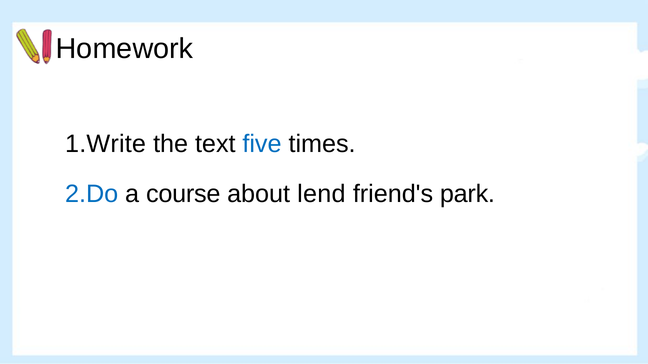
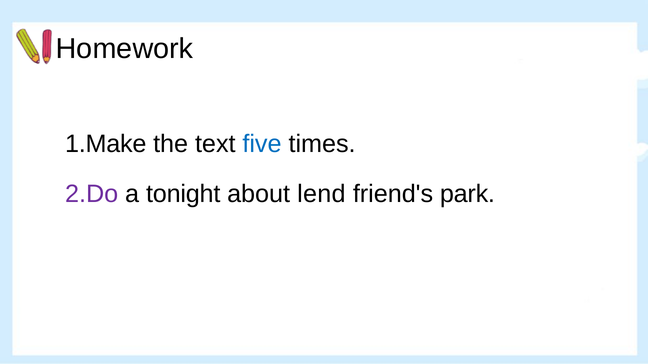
1.Write: 1.Write -> 1.Make
2.Do colour: blue -> purple
course: course -> tonight
